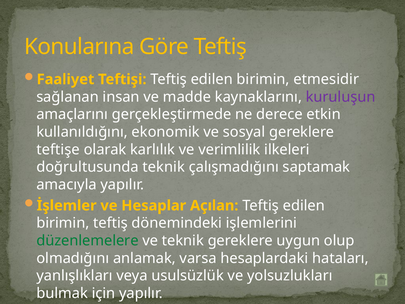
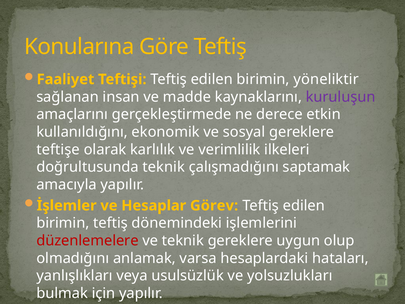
etmesidir: etmesidir -> yöneliktir
Açılan: Açılan -> Görev
düzenlemelere colour: green -> red
